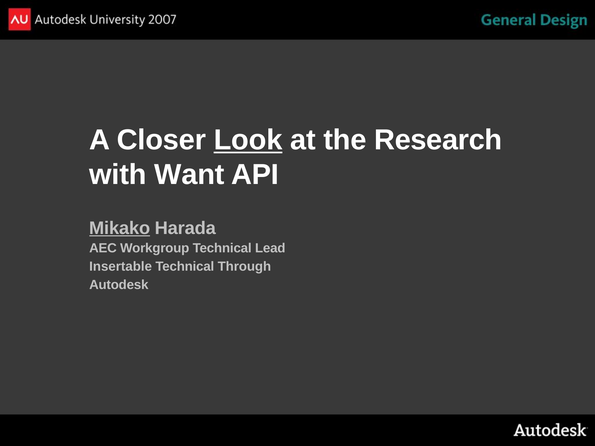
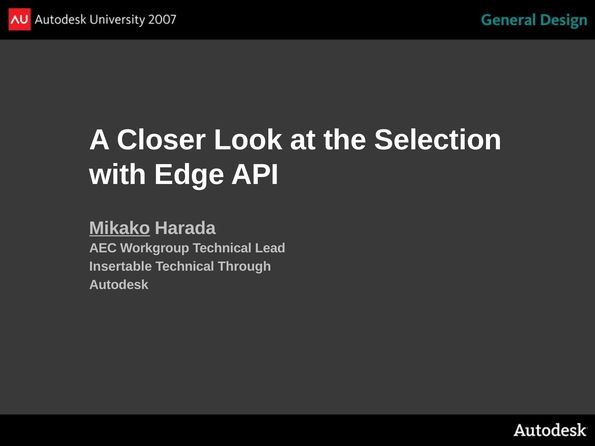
Look underline: present -> none
Research: Research -> Selection
Want: Want -> Edge
